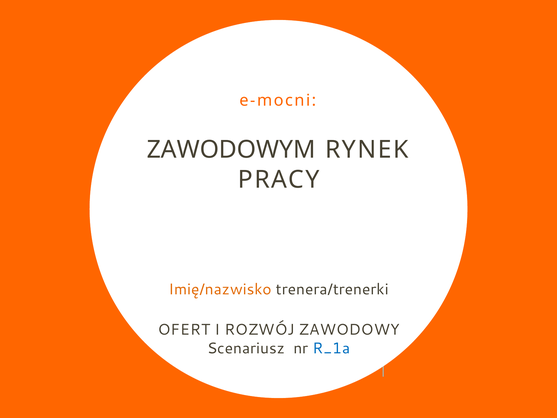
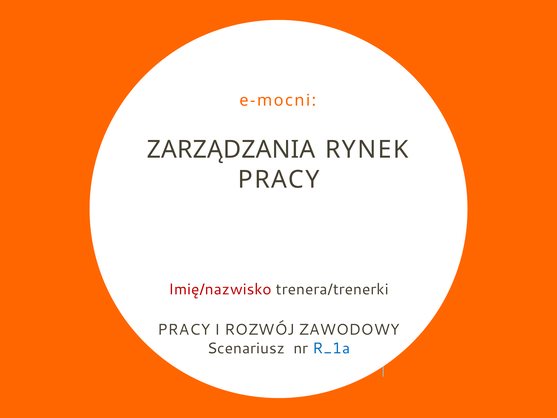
ZAWODOWYM: ZAWODOWYM -> ZARZĄDZANIA
Imię/nazwisko colour: orange -> red
OFERT at (184, 329): OFERT -> PRACY
